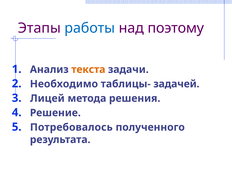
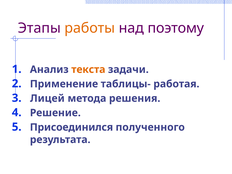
работы colour: blue -> orange
Необходимо: Необходимо -> Применение
задачей: задачей -> работая
Потребовалось: Потребовалось -> Присоединился
